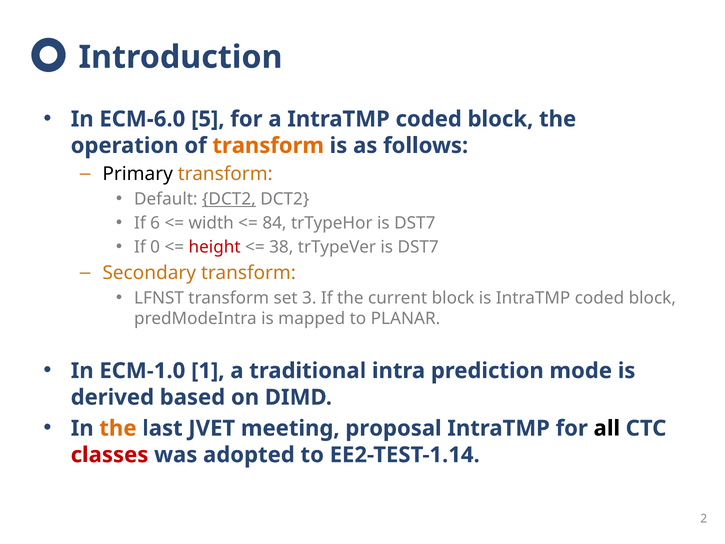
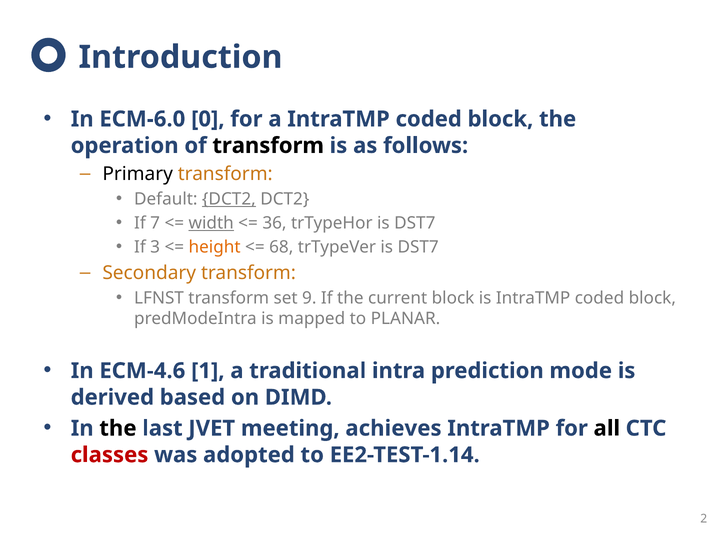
5: 5 -> 0
transform at (268, 146) colour: orange -> black
6: 6 -> 7
width underline: none -> present
84: 84 -> 36
0: 0 -> 3
height colour: red -> orange
38: 38 -> 68
3: 3 -> 9
ECM-1.0: ECM-1.0 -> ECM-4.6
the at (118, 428) colour: orange -> black
proposal: proposal -> achieves
